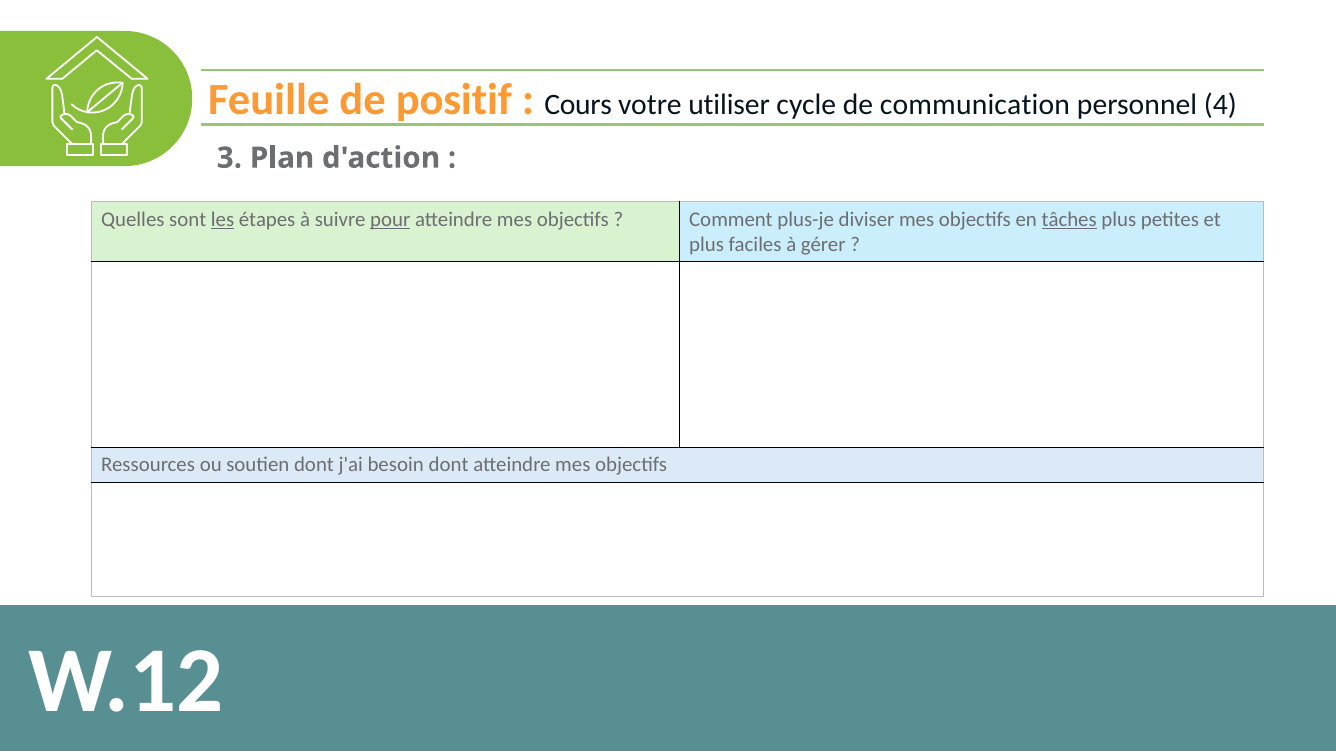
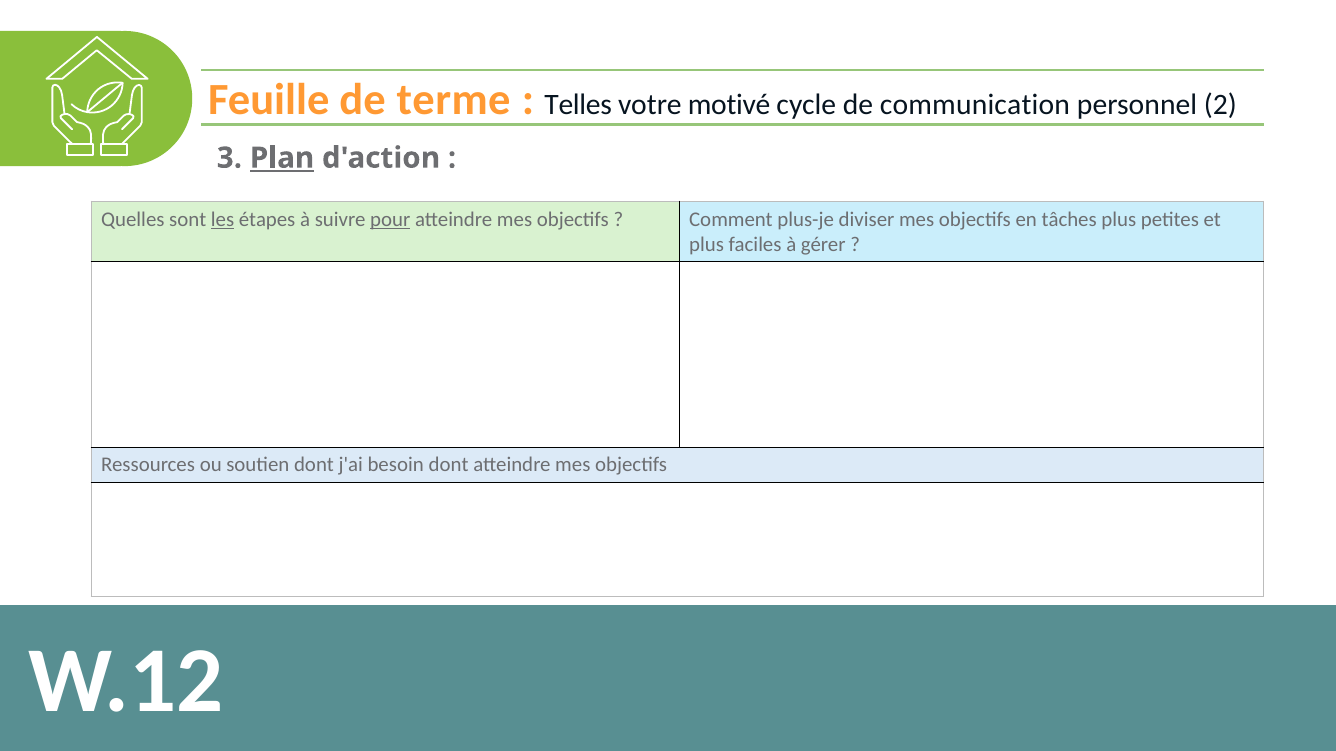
positif: positif -> terme
Cours: Cours -> Telles
utiliser: utiliser -> motivé
4: 4 -> 2
Plan underline: none -> present
tâches underline: present -> none
